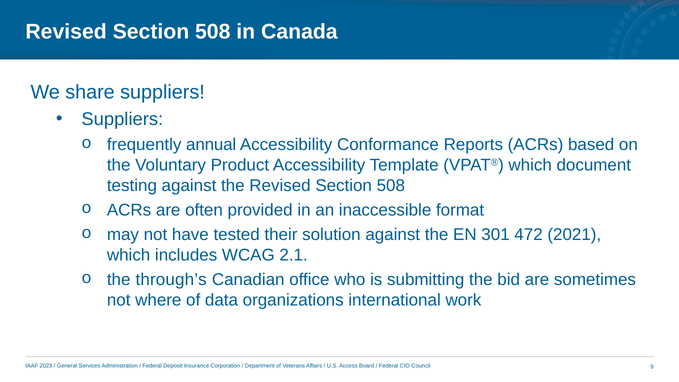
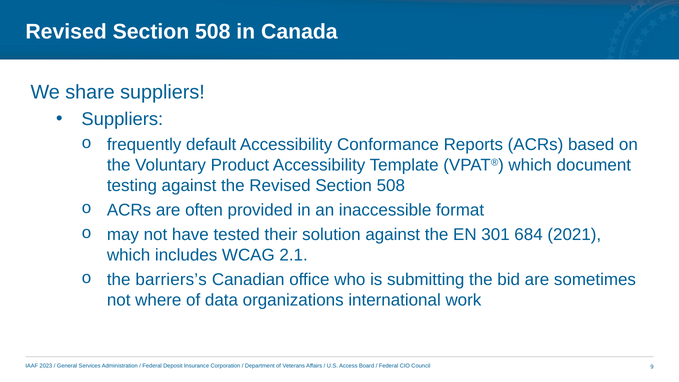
annual: annual -> default
472: 472 -> 684
through’s: through’s -> barriers’s
